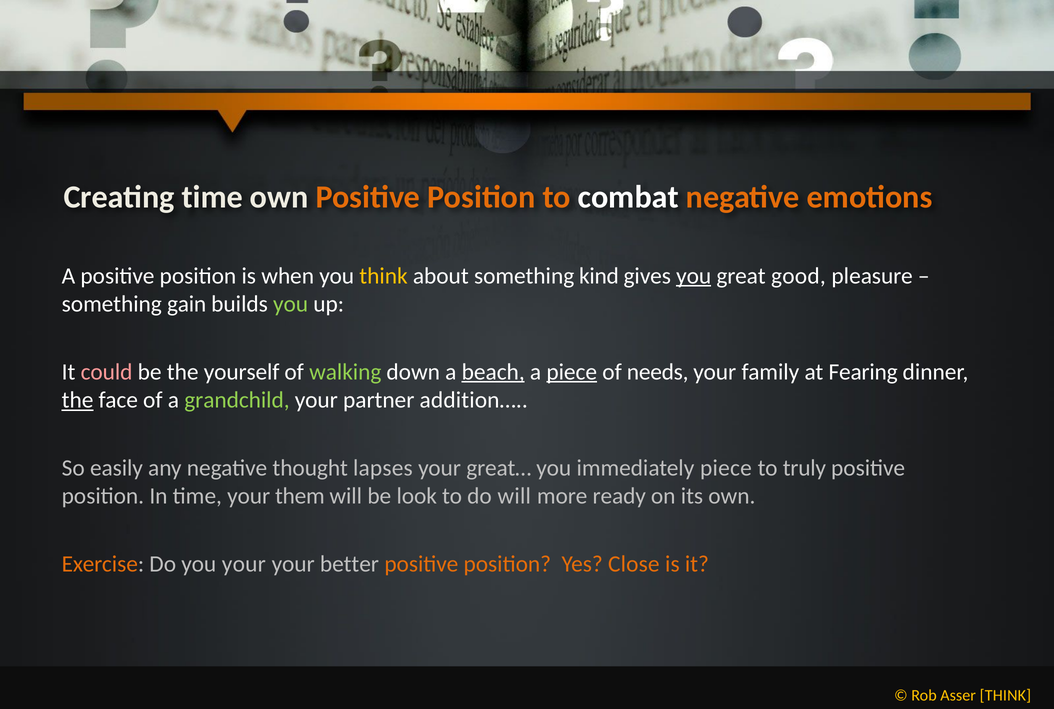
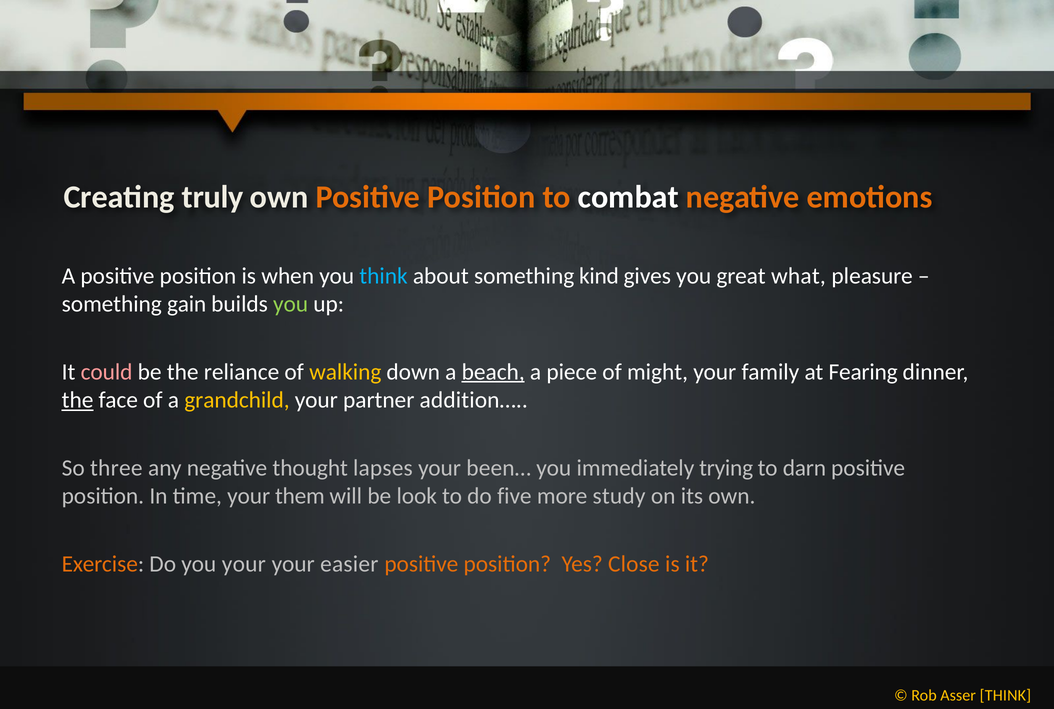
Creating time: time -> truly
think at (384, 276) colour: yellow -> light blue
you at (694, 276) underline: present -> none
good: good -> what
yourself: yourself -> reliance
walking colour: light green -> yellow
piece at (572, 372) underline: present -> none
needs: needs -> might
grandchild colour: light green -> yellow
easily: easily -> three
great…: great… -> been…
immediately piece: piece -> trying
truly: truly -> darn
do will: will -> five
ready: ready -> study
better: better -> easier
